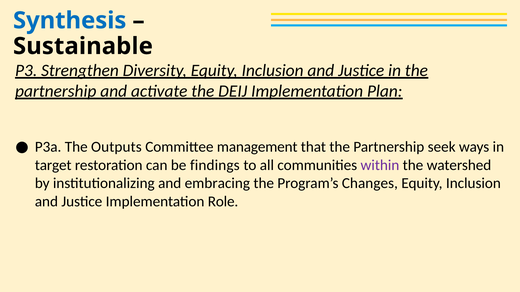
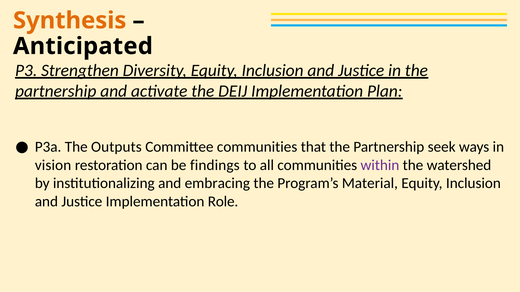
Synthesis colour: blue -> orange
Sustainable: Sustainable -> Anticipated
Committee management: management -> communities
target: target -> vision
Changes: Changes -> Material
